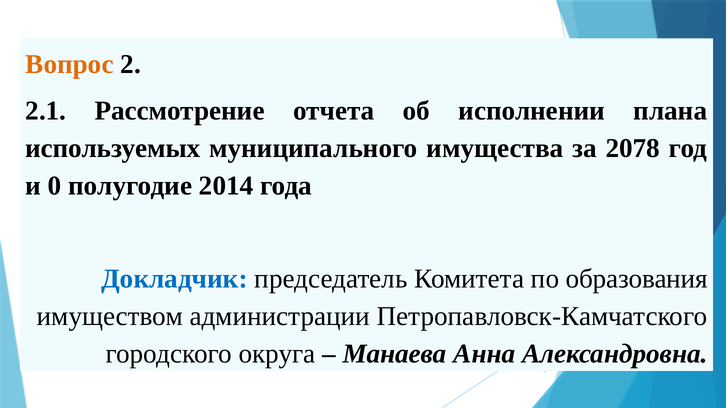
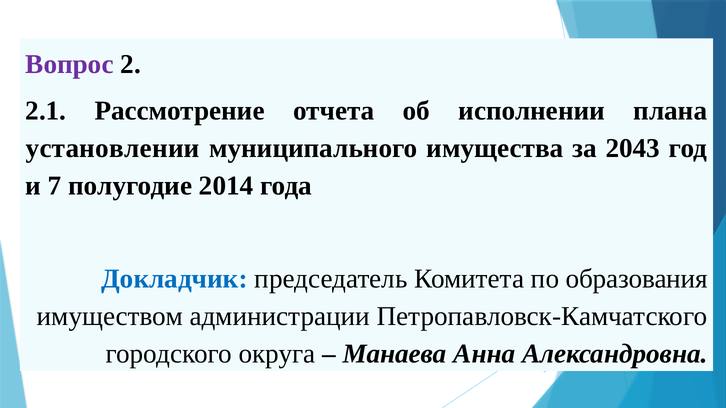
Вопрос colour: orange -> purple
используемых: используемых -> установлении
2078: 2078 -> 2043
0: 0 -> 7
